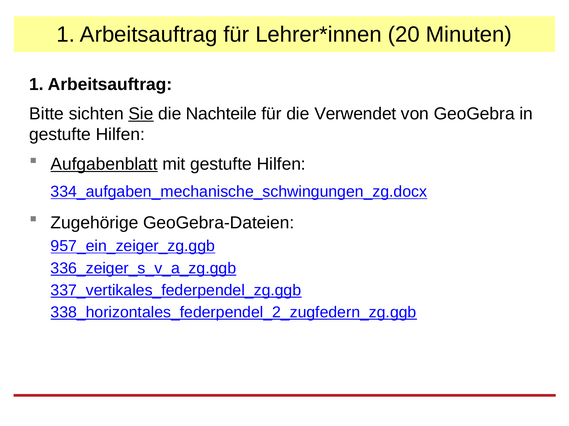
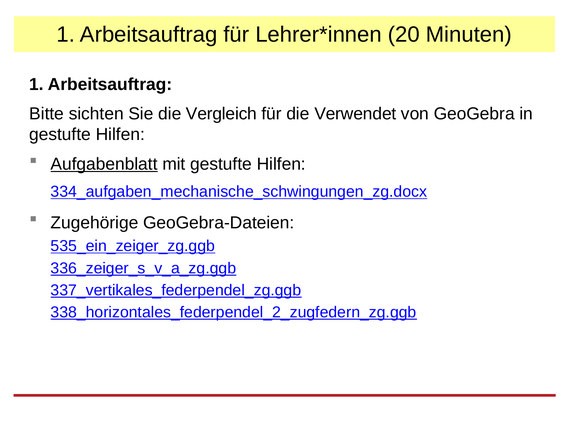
Sie underline: present -> none
Nachteile: Nachteile -> Vergleich
957_ein_zeiger_zg.ggb: 957_ein_zeiger_zg.ggb -> 535_ein_zeiger_zg.ggb
